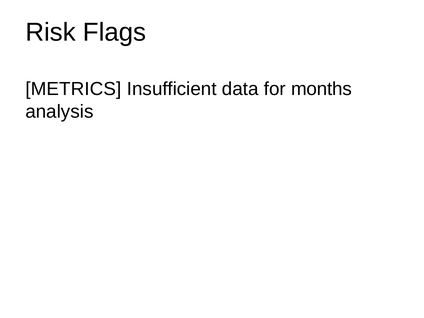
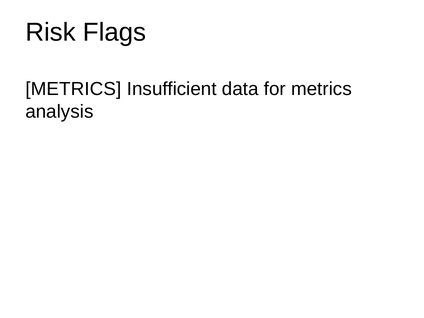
for months: months -> metrics
